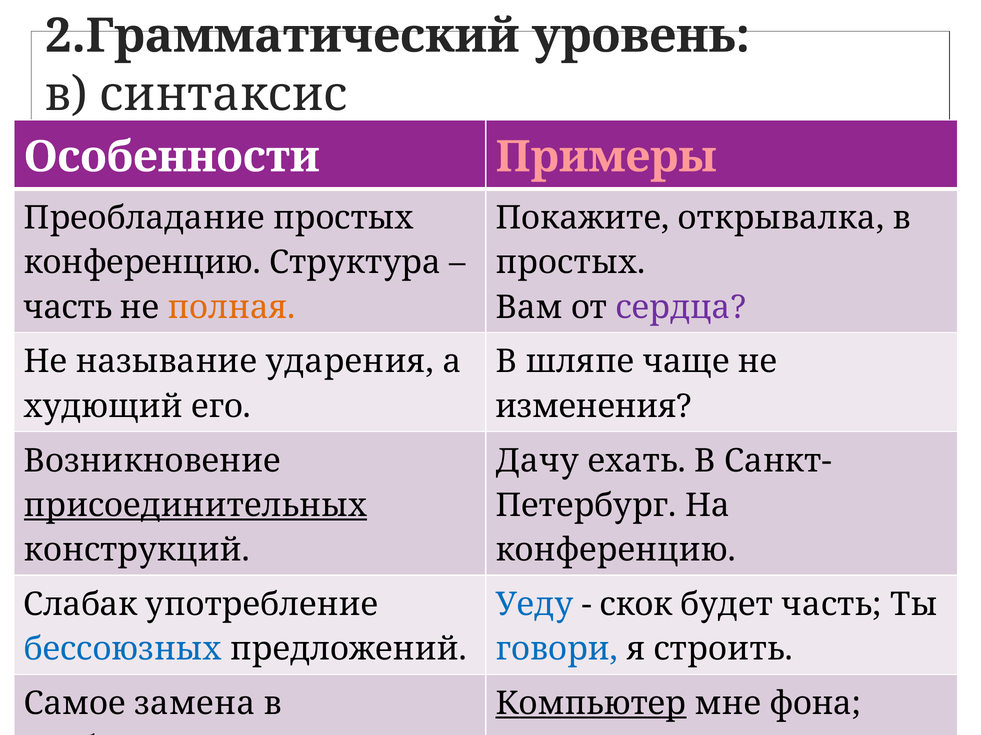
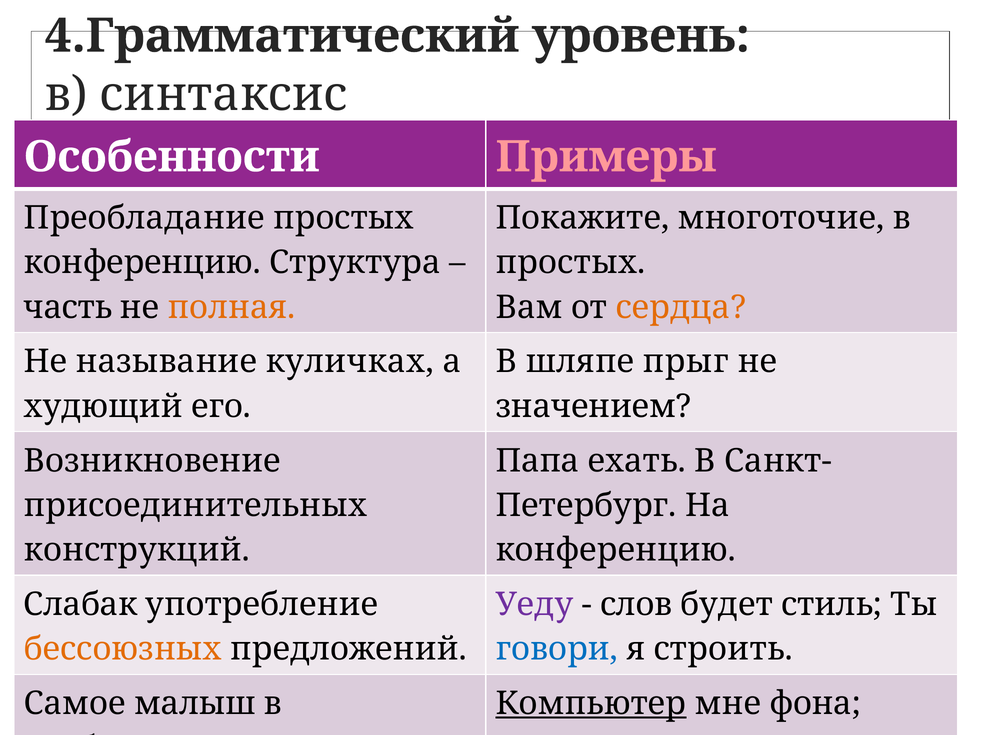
2.Грамматический: 2.Грамматический -> 4.Грамматический
открывалка: открывалка -> многоточие
сердца colour: purple -> orange
ударения: ударения -> куличках
чаще: чаще -> прыг
изменения: изменения -> значением
Дачу: Дачу -> Папа
присоединительных underline: present -> none
Уеду colour: blue -> purple
скок: скок -> слов
будет часть: часть -> стиль
бессоюзных colour: blue -> orange
замена: замена -> малыш
